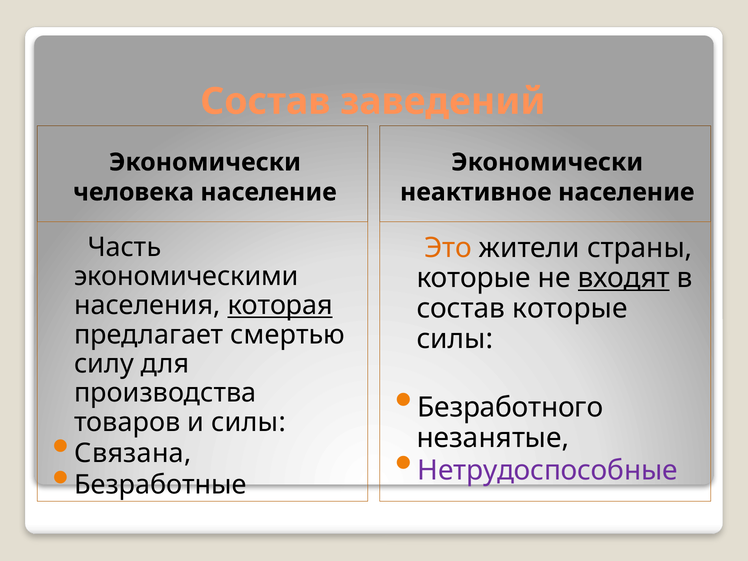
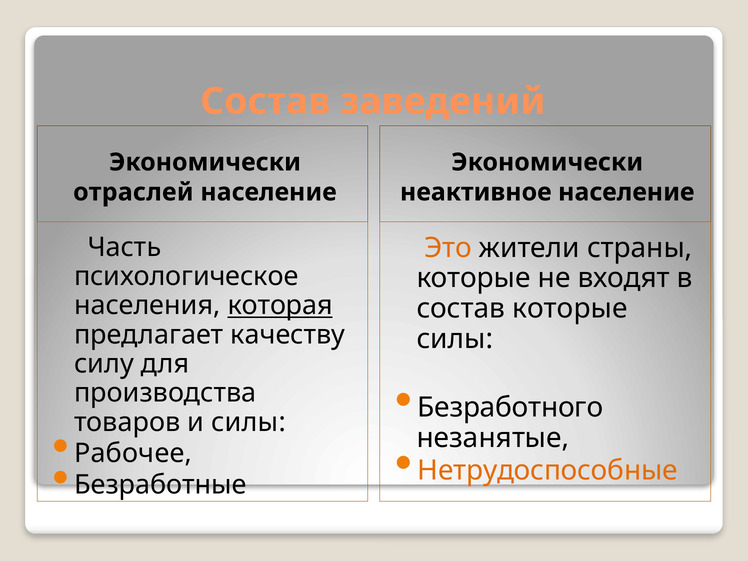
человека: человека -> отраслей
экономическими: экономическими -> психологическое
входят underline: present -> none
смертью: смертью -> качеству
Связана: Связана -> Рабочее
Нетрудоспособные colour: purple -> orange
